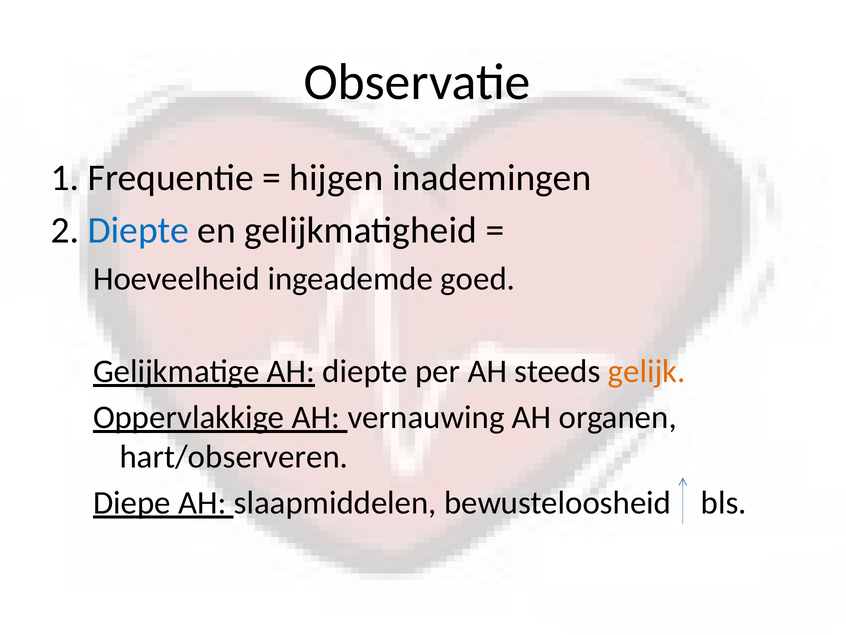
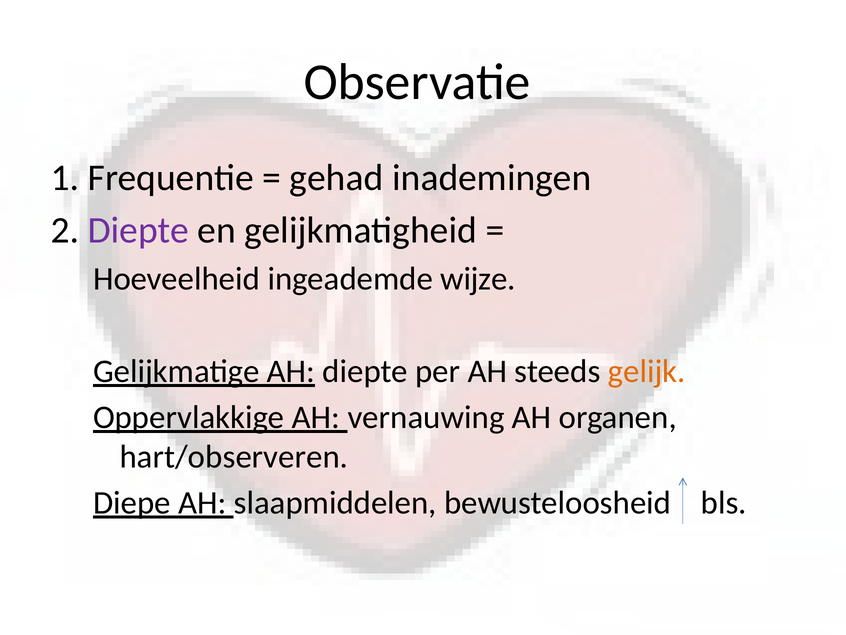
hijgen: hijgen -> gehad
Diepte at (138, 230) colour: blue -> purple
goed: goed -> wijze
